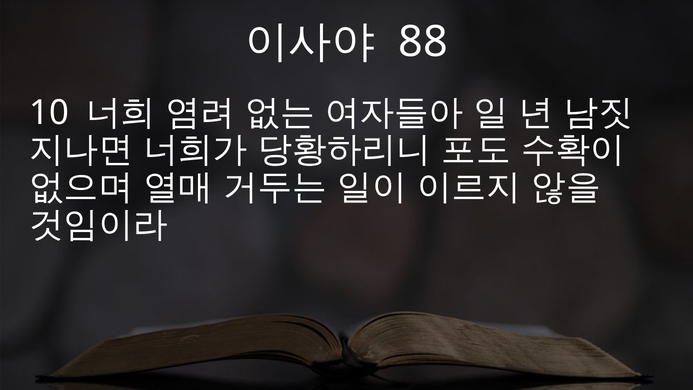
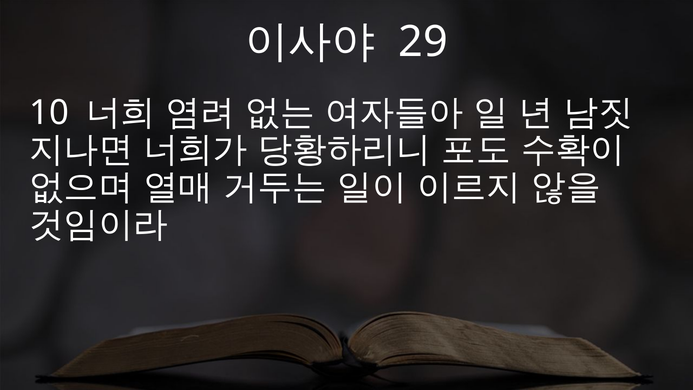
88: 88 -> 29
